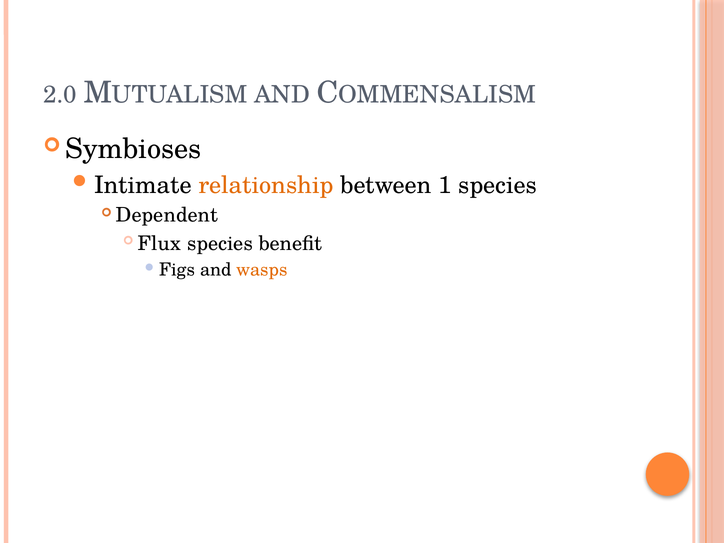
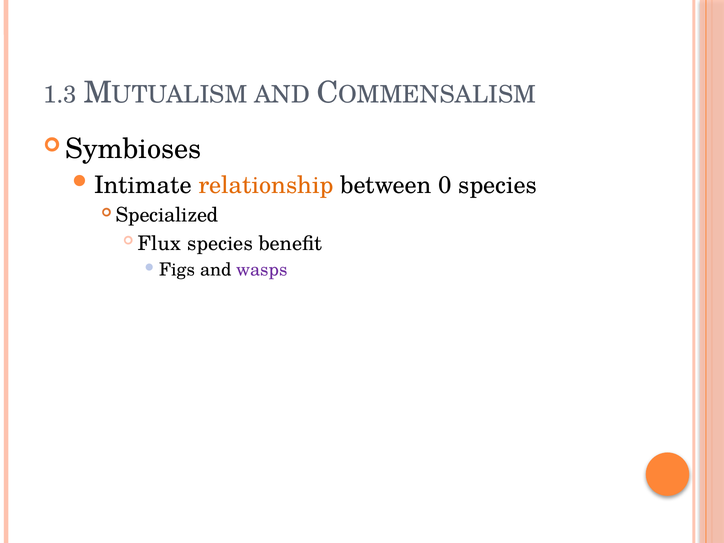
2.0: 2.0 -> 1.3
1: 1 -> 0
Dependent: Dependent -> Specialized
wasps colour: orange -> purple
